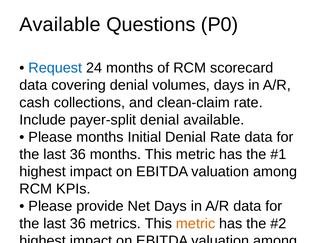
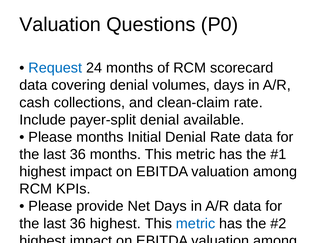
Available at (60, 25): Available -> Valuation
36 metrics: metrics -> highest
metric at (196, 224) colour: orange -> blue
